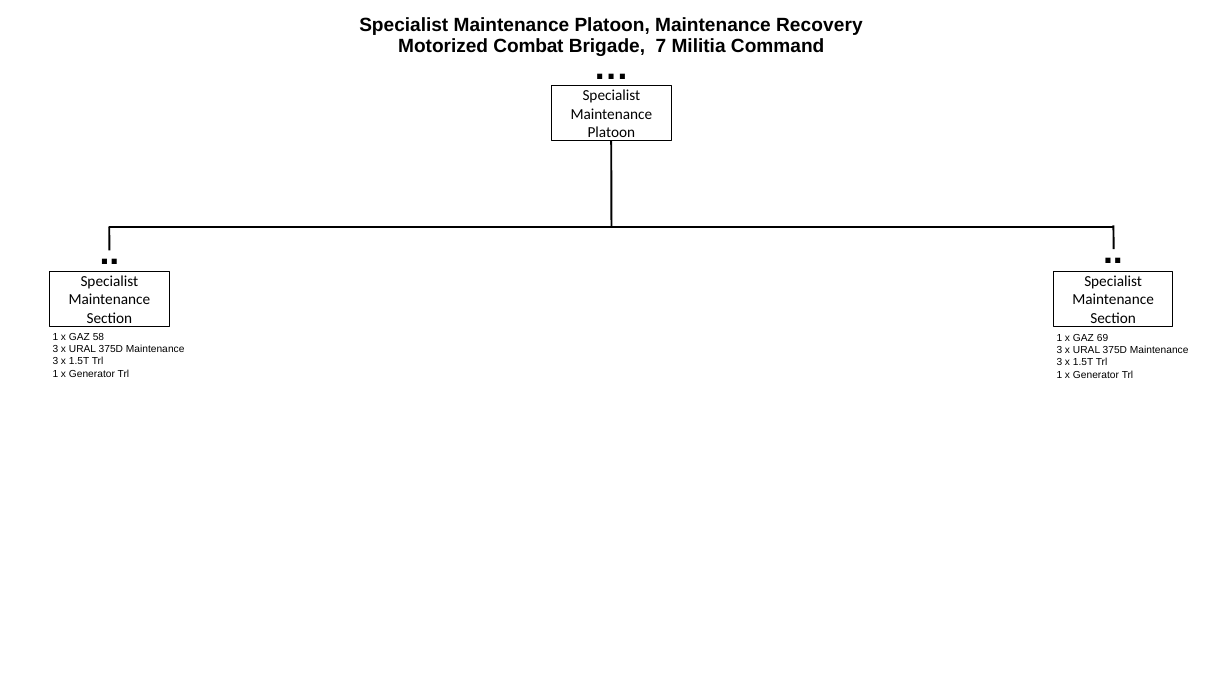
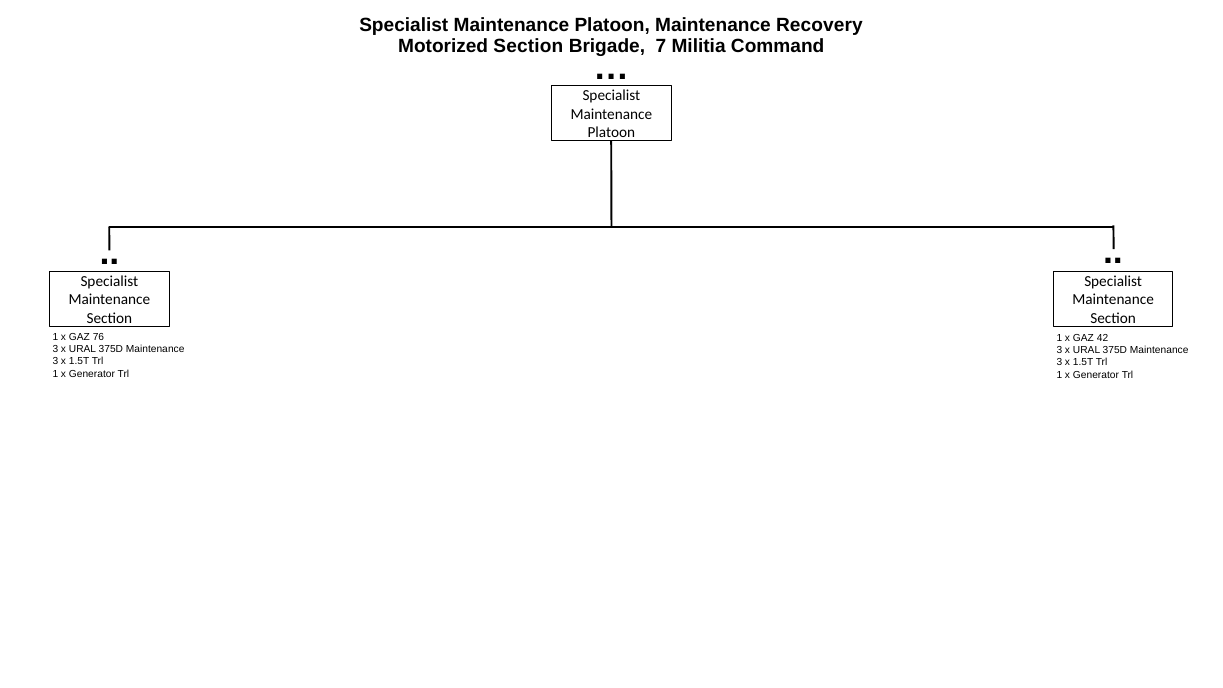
Motorized Combat: Combat -> Section
58: 58 -> 76
69: 69 -> 42
